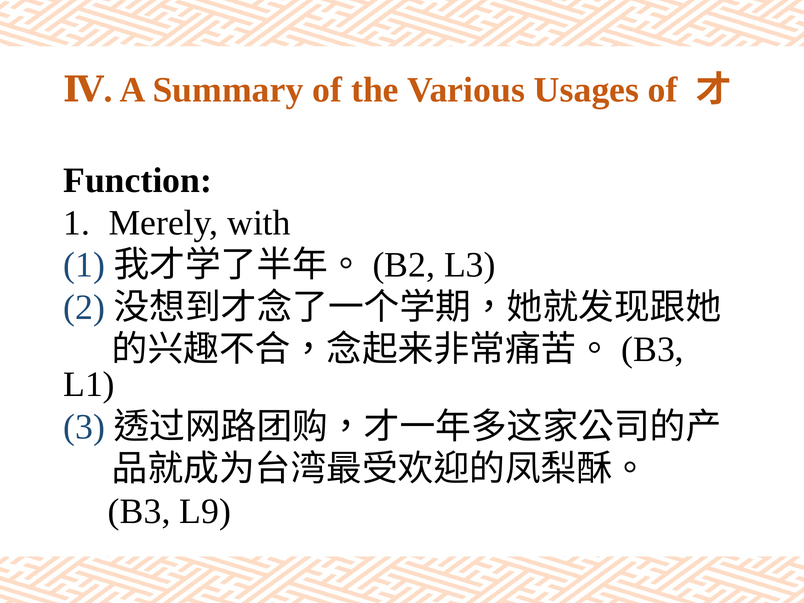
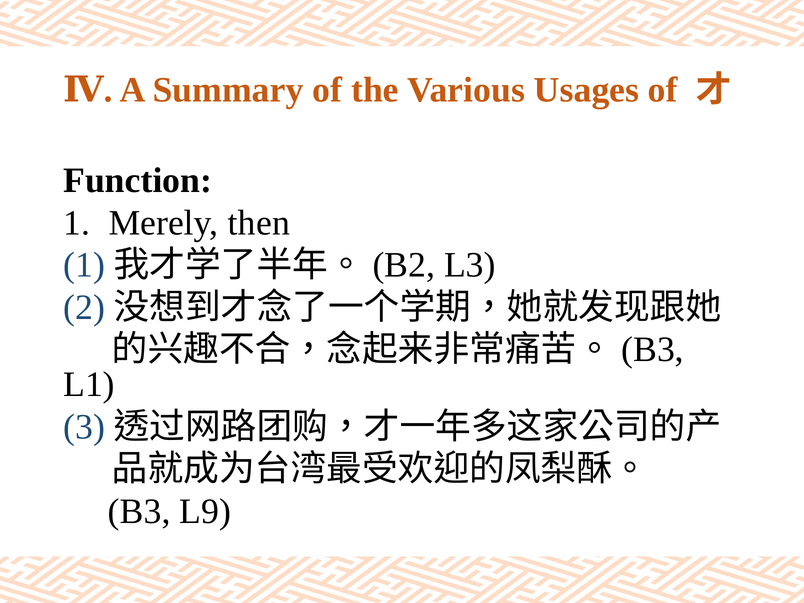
with: with -> then
